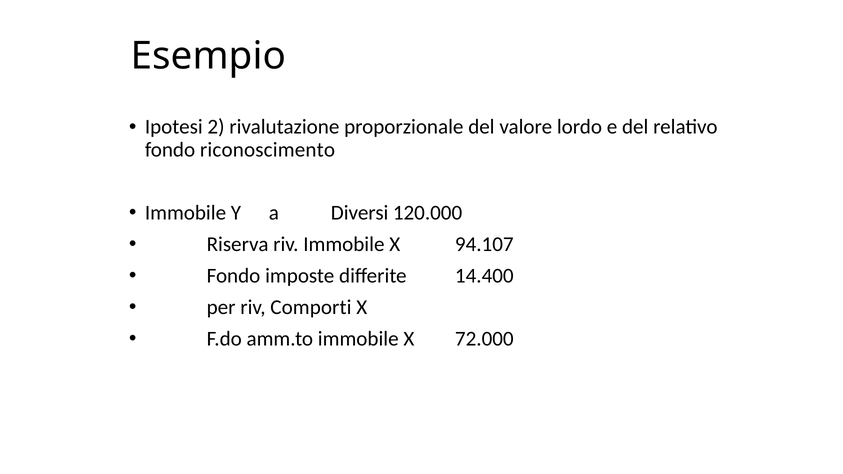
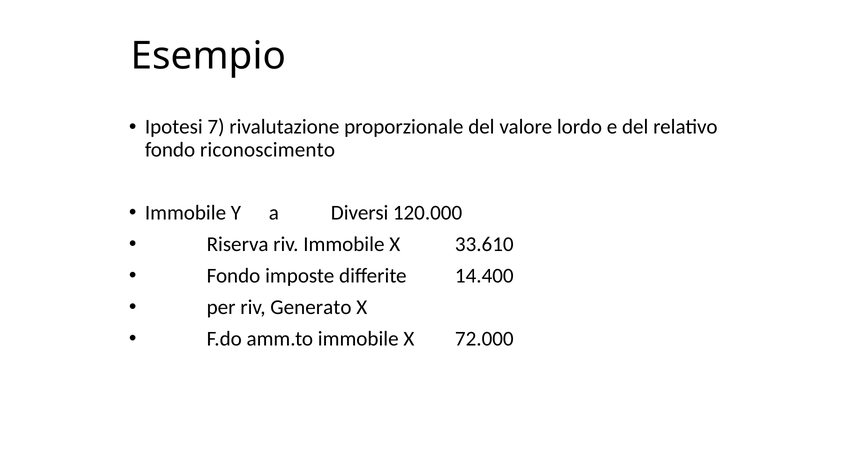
2: 2 -> 7
94.107: 94.107 -> 33.610
Comporti: Comporti -> Generato
